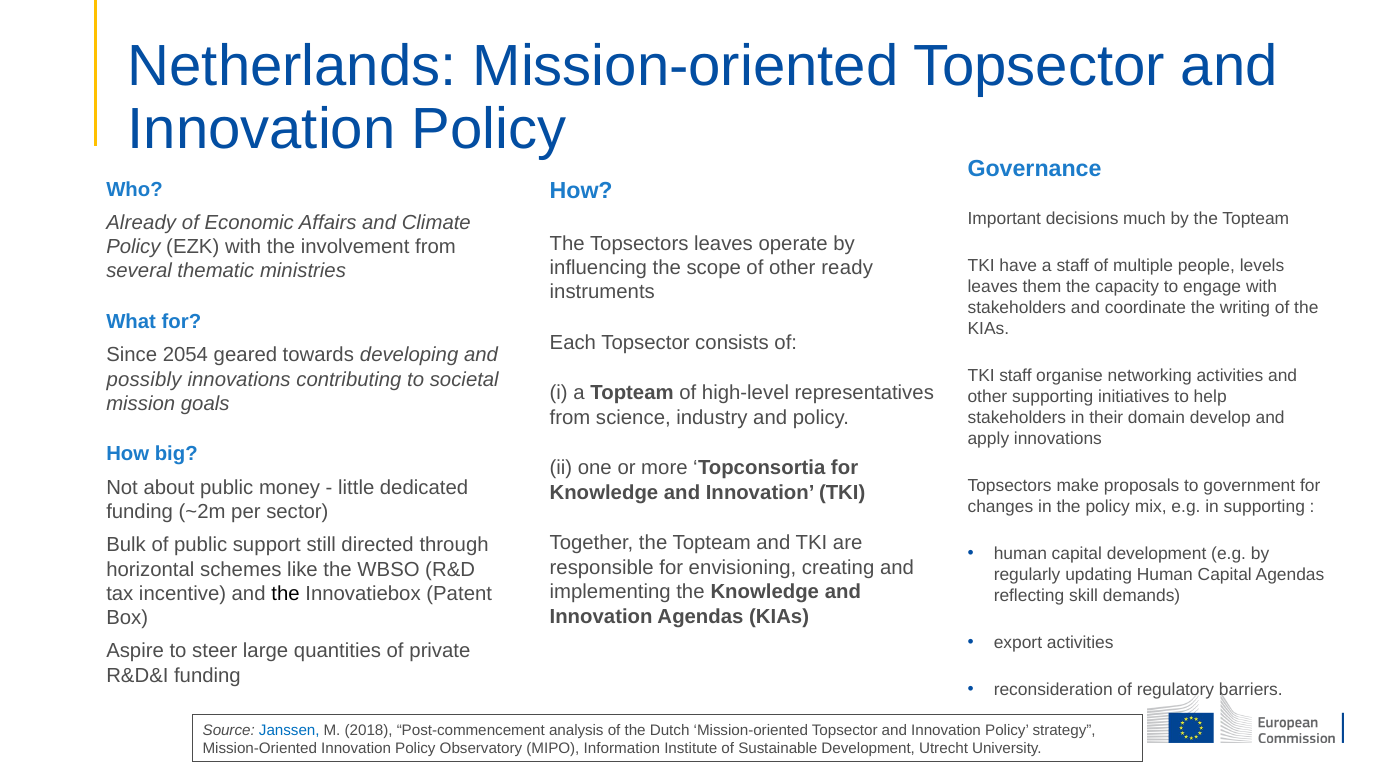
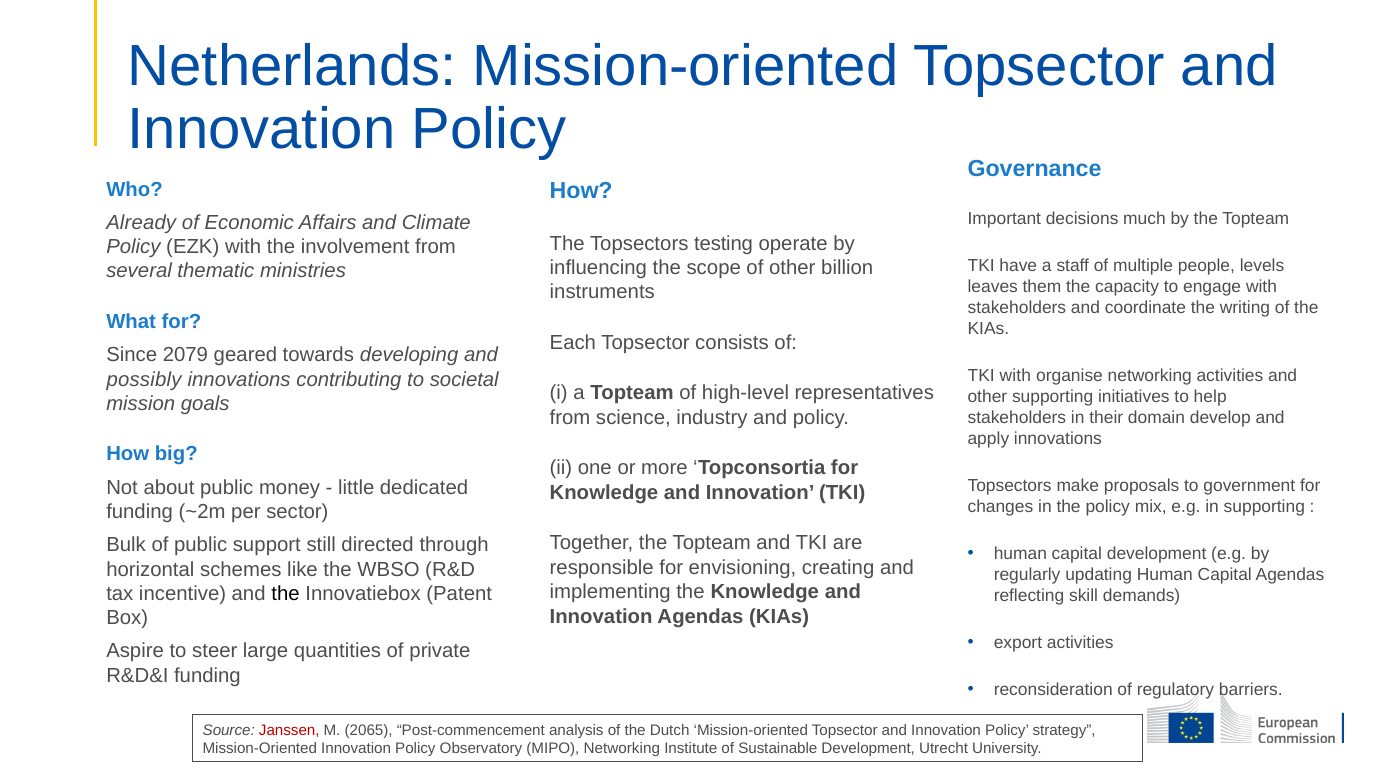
Topsectors leaves: leaves -> testing
ready: ready -> billion
2054: 2054 -> 2079
TKI staff: staff -> with
Janssen colour: blue -> red
2018: 2018 -> 2065
MIPO Information: Information -> Networking
